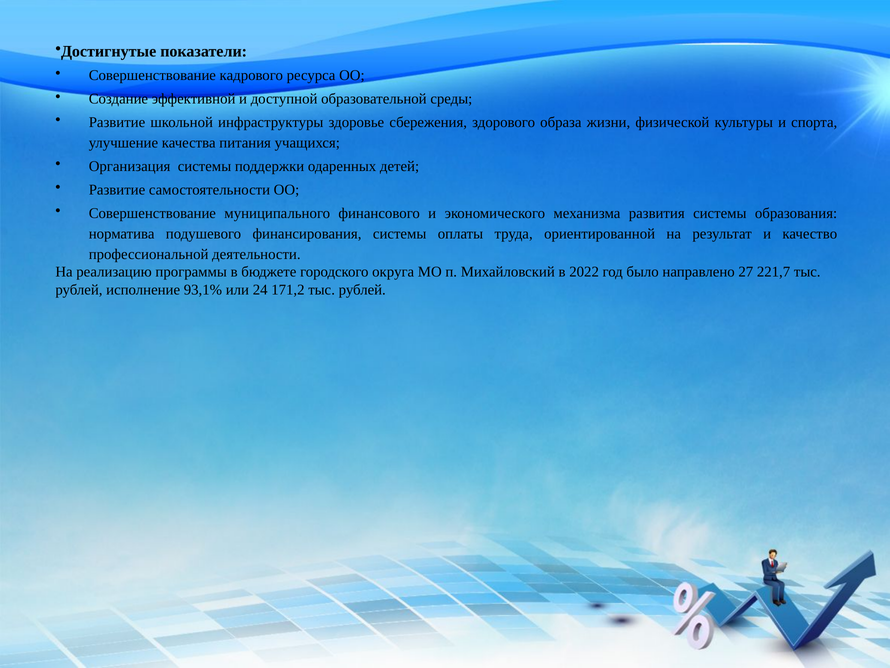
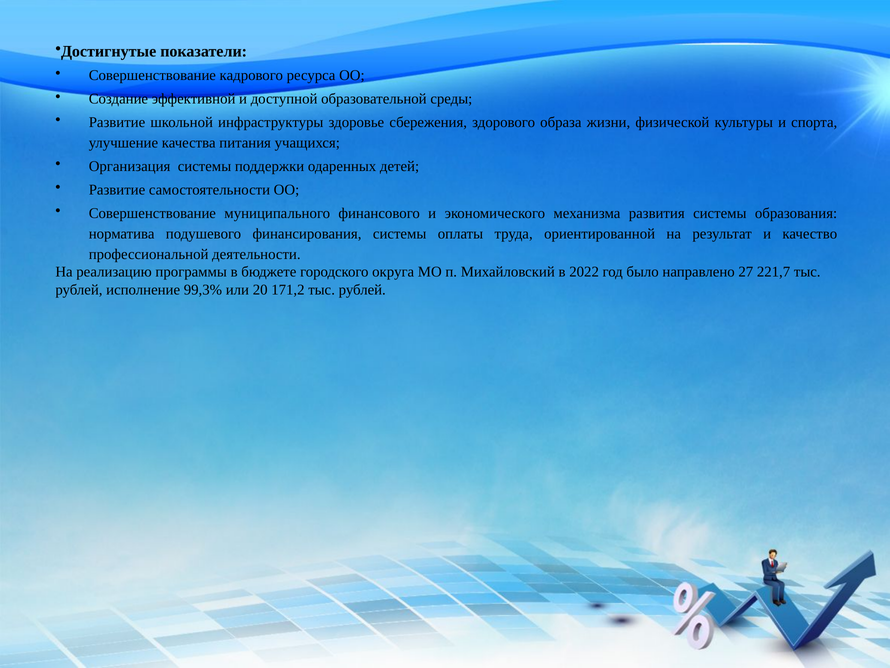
93,1%: 93,1% -> 99,3%
24: 24 -> 20
